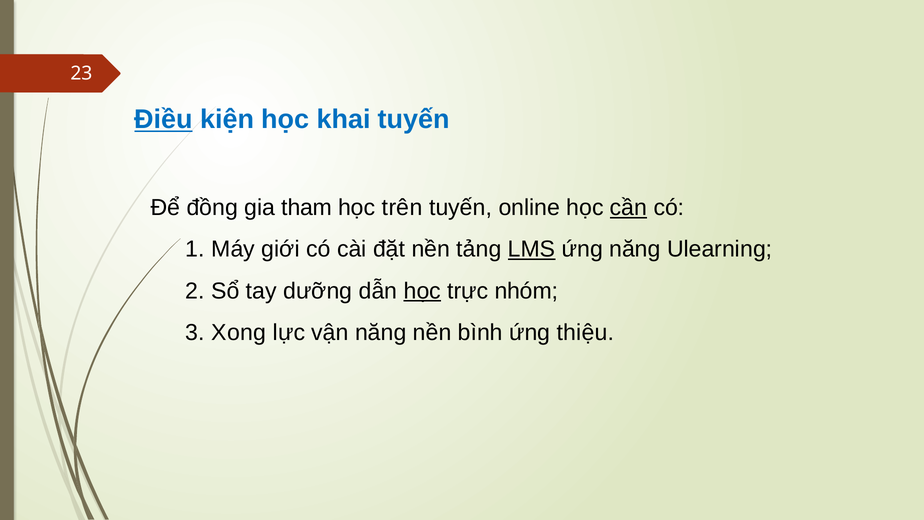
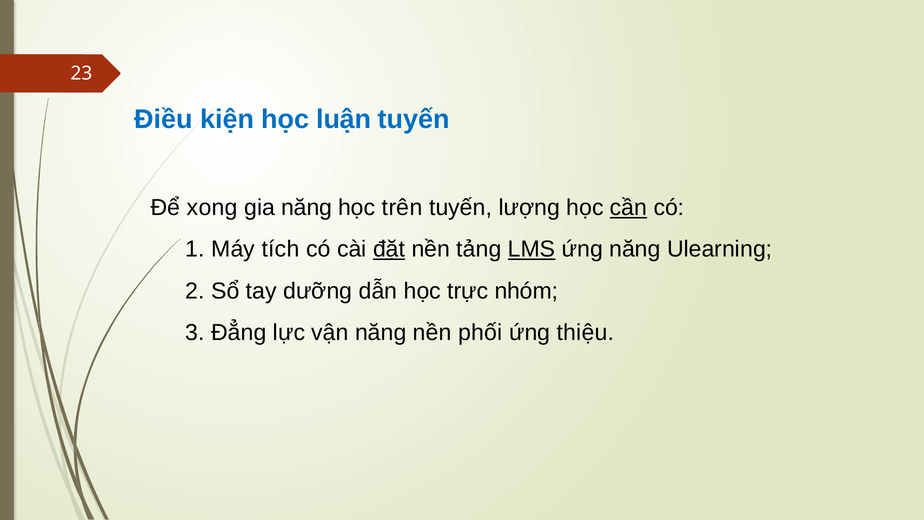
Điều underline: present -> none
khai: khai -> luận
đồng: đồng -> xong
gia tham: tham -> năng
online: online -> lượng
giới: giới -> tích
đặt underline: none -> present
học at (422, 291) underline: present -> none
Xong: Xong -> Đẳng
bình: bình -> phối
